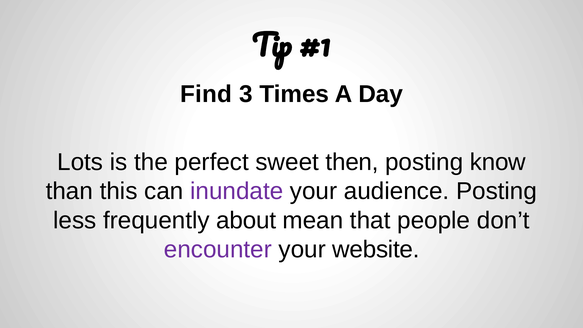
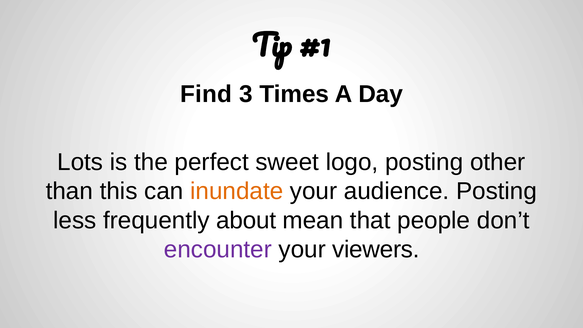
then: then -> logo
know: know -> other
inundate colour: purple -> orange
website: website -> viewers
